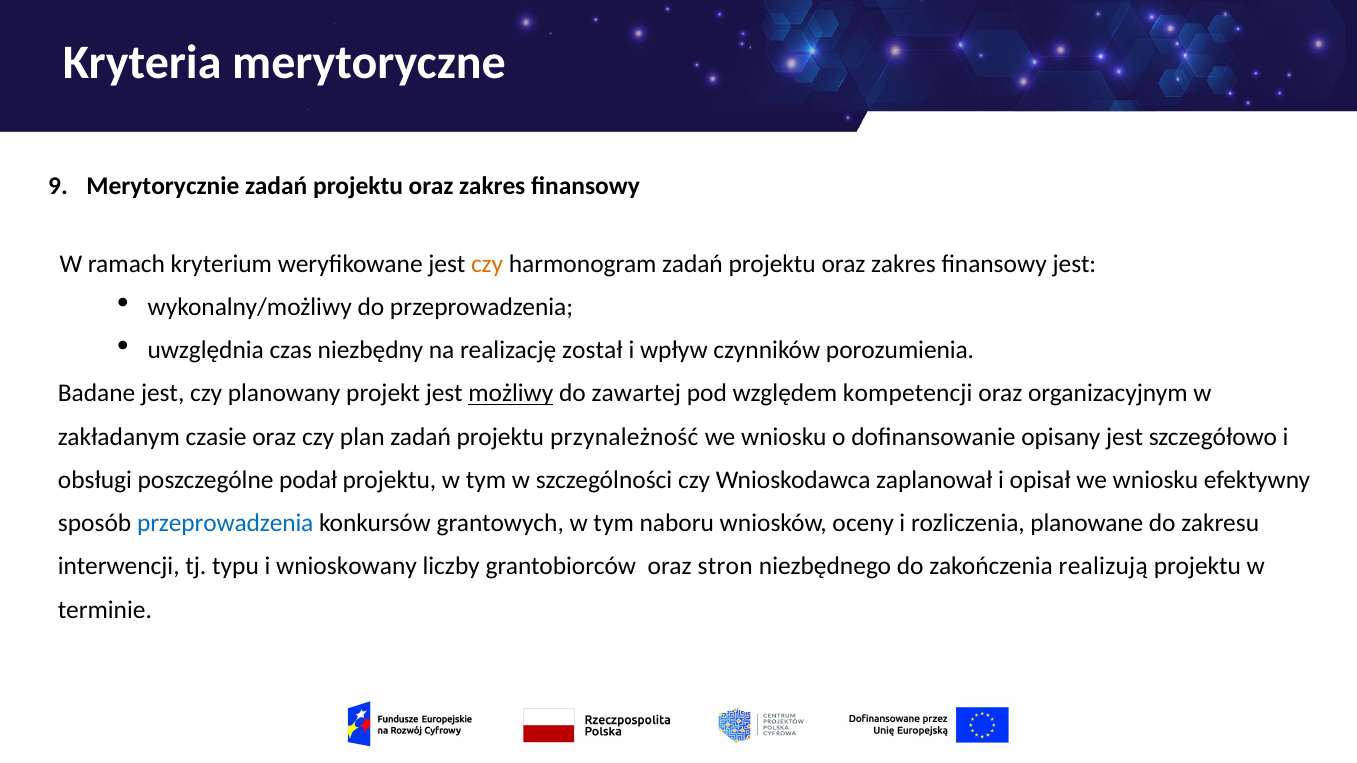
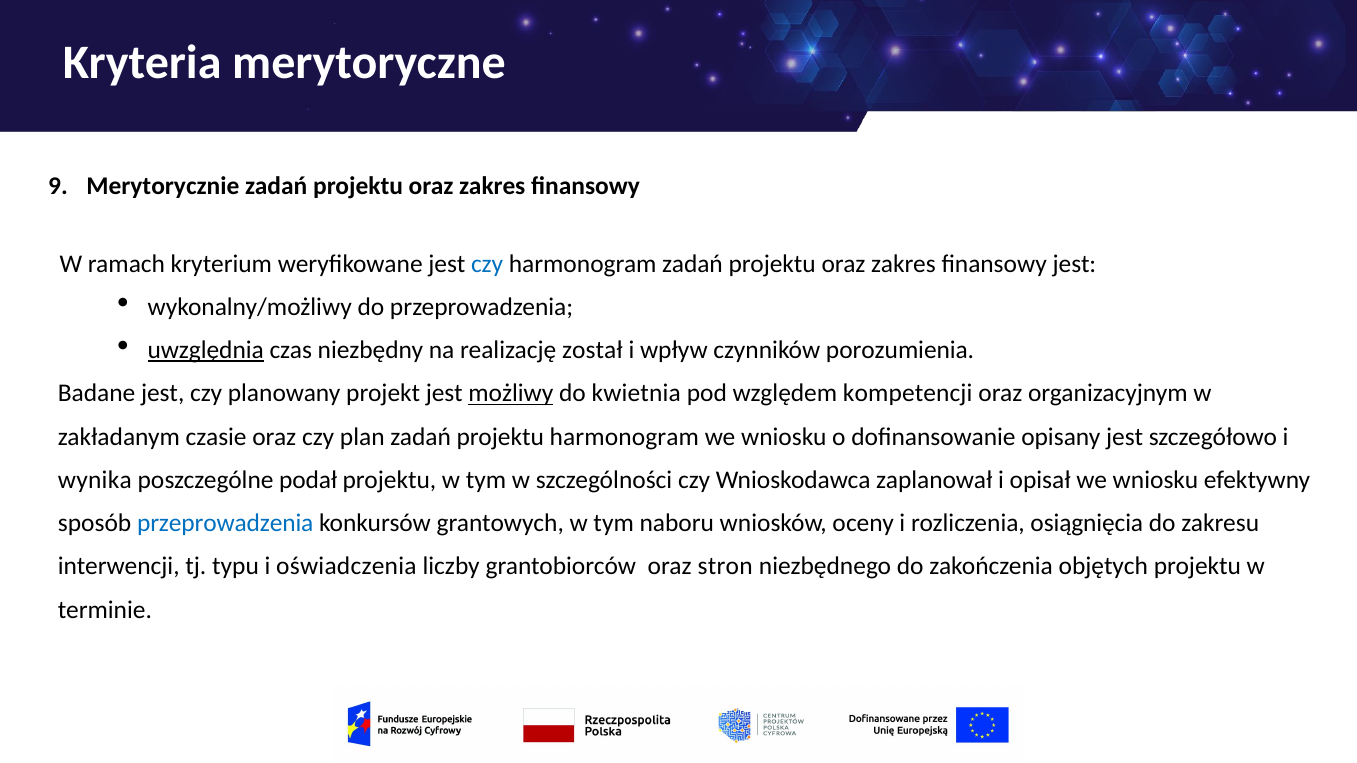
czy at (487, 264) colour: orange -> blue
uwzględnia underline: none -> present
zawartej: zawartej -> kwietnia
projektu przynależność: przynależność -> harmonogram
obsługi: obsługi -> wynika
planowane: planowane -> osiągnięcia
wnioskowany: wnioskowany -> oświadczenia
realizują: realizują -> objętych
